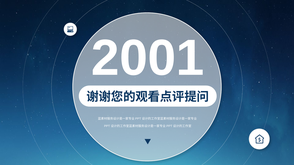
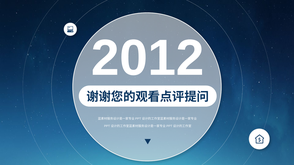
2001: 2001 -> 2012
